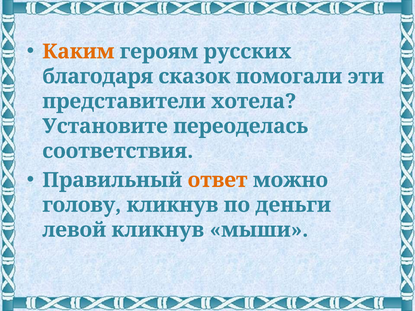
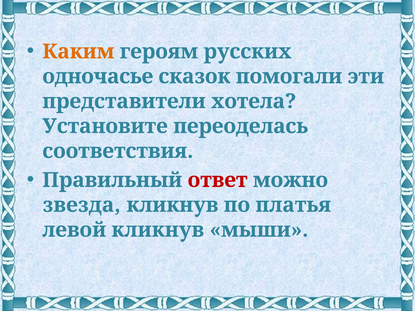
благодаря: благодаря -> одночасье
ответ colour: orange -> red
голову: голову -> звезда
деньги: деньги -> платья
